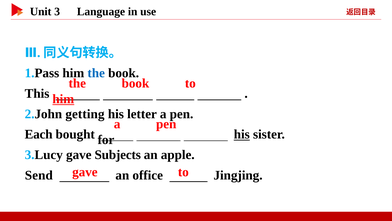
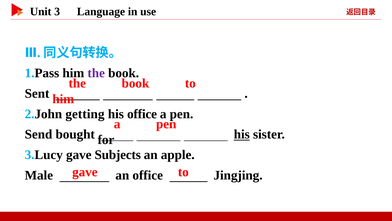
the at (96, 73) colour: blue -> purple
This: This -> Sent
him at (63, 99) underline: present -> none
his letter: letter -> office
Each: Each -> Send
Send: Send -> Male
